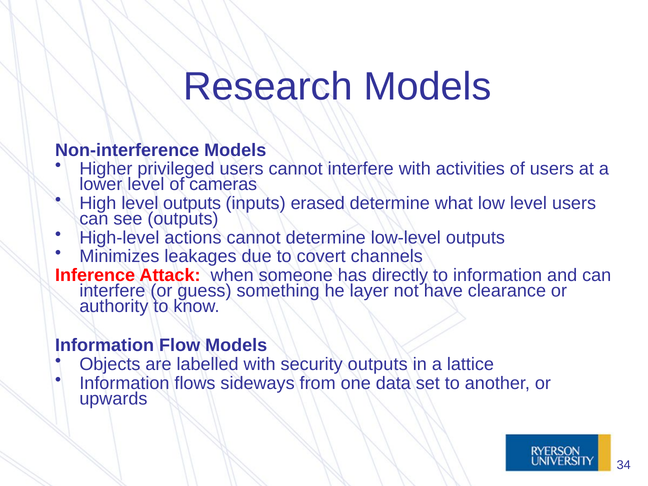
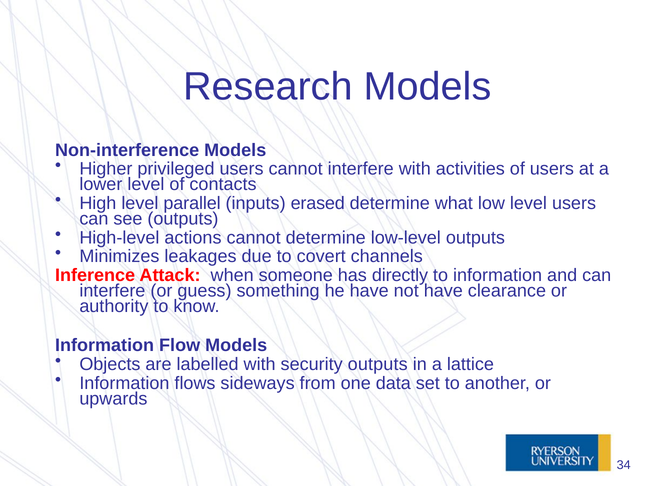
cameras: cameras -> contacts
level outputs: outputs -> parallel
he layer: layer -> have
